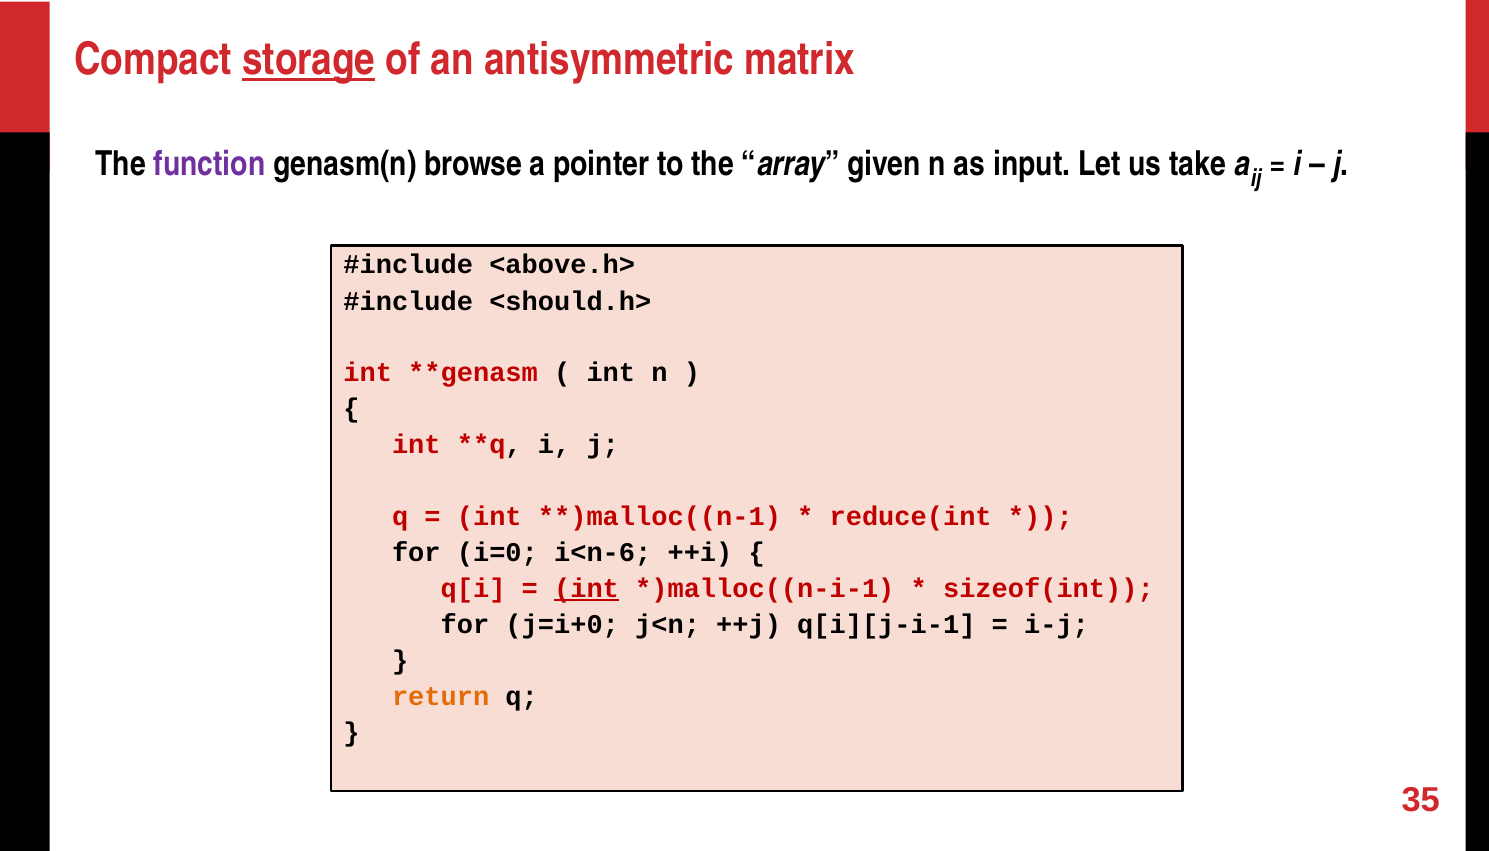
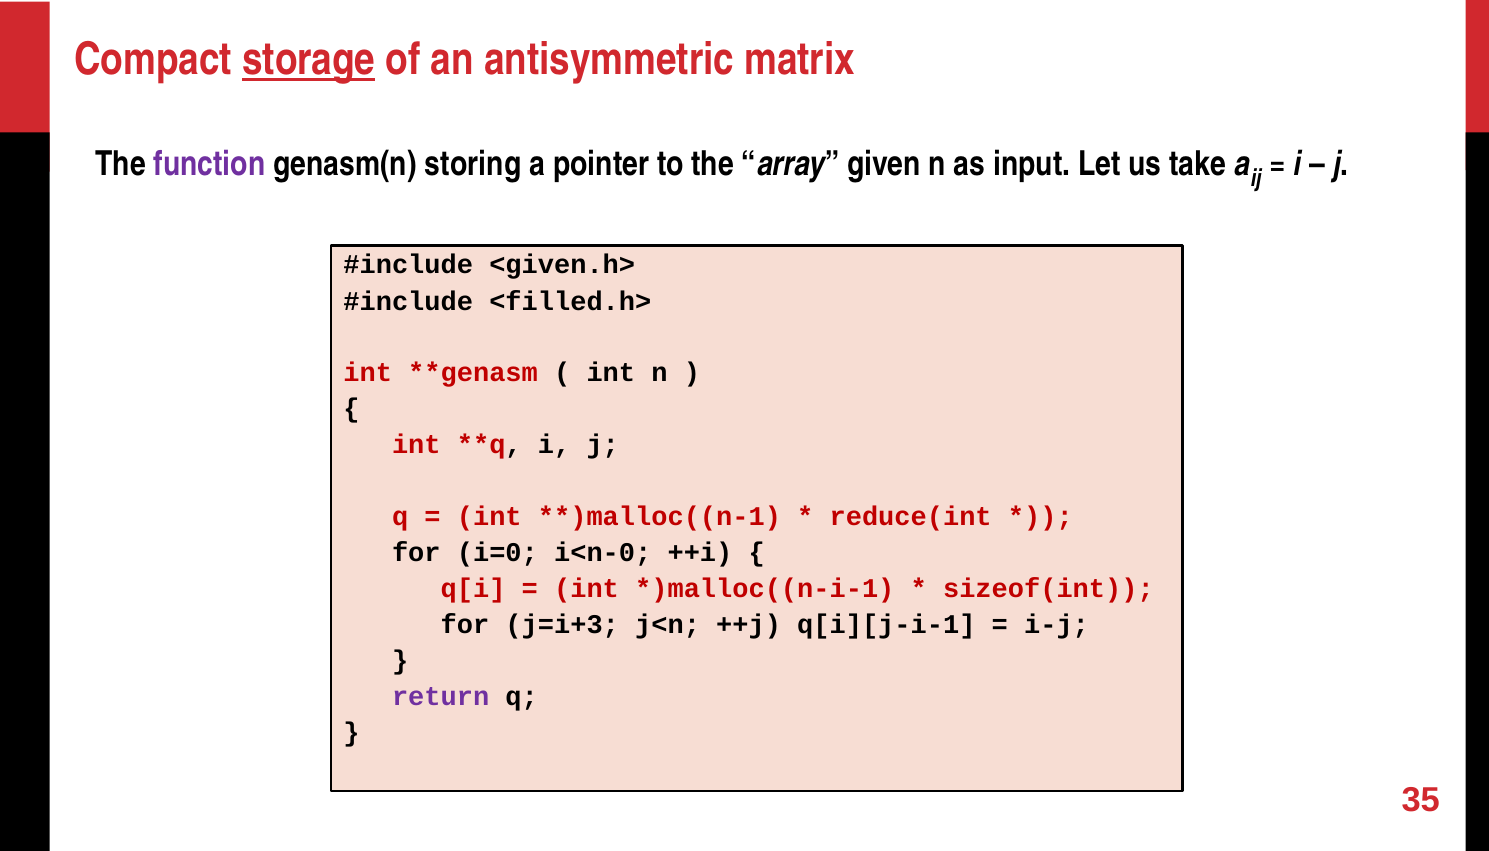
browse: browse -> storing
<above.h>: <above.h> -> <given.h>
<should.h>: <should.h> -> <filled.h>
i<n-6: i<n-6 -> i<n-0
int at (587, 589) underline: present -> none
j=i+0: j=i+0 -> j=i+3
return colour: orange -> purple
